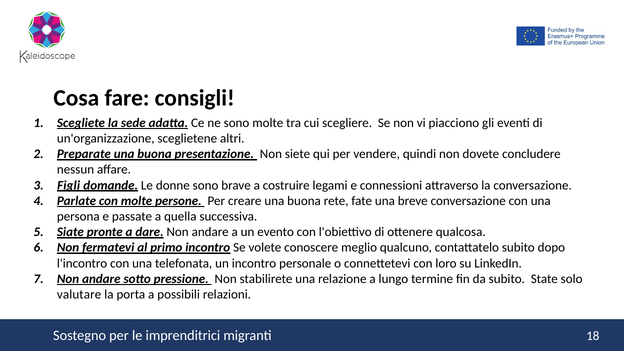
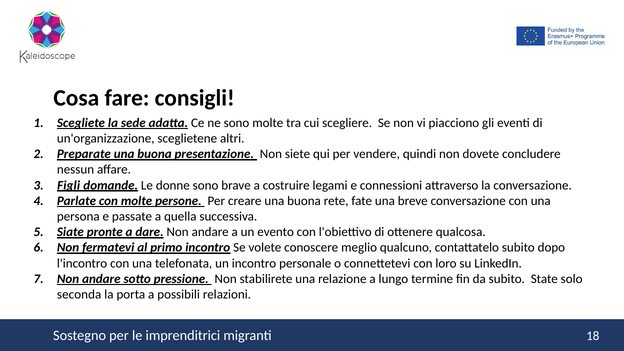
valutare: valutare -> seconda
